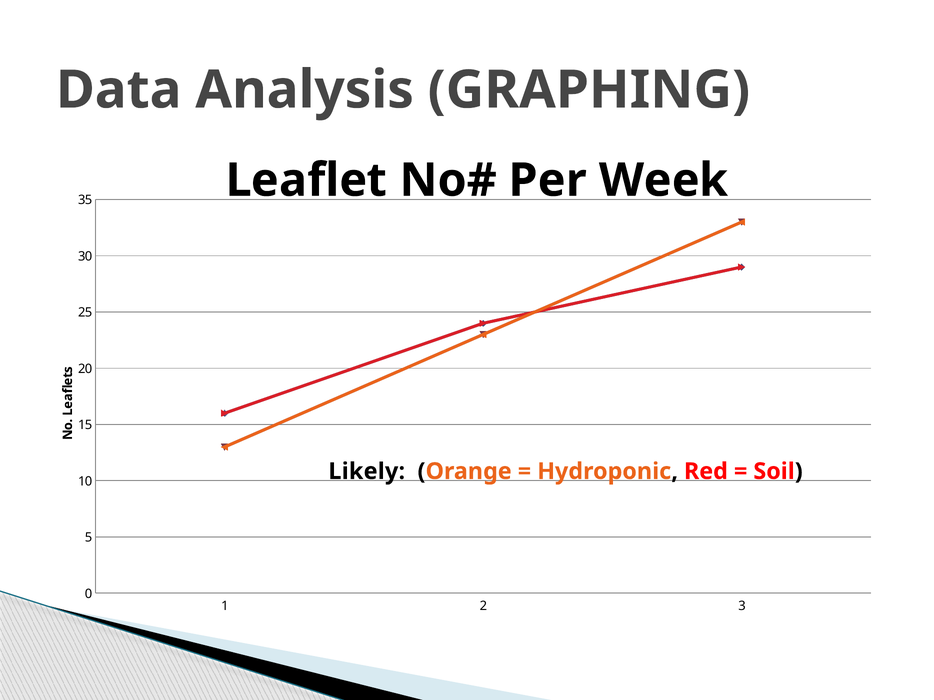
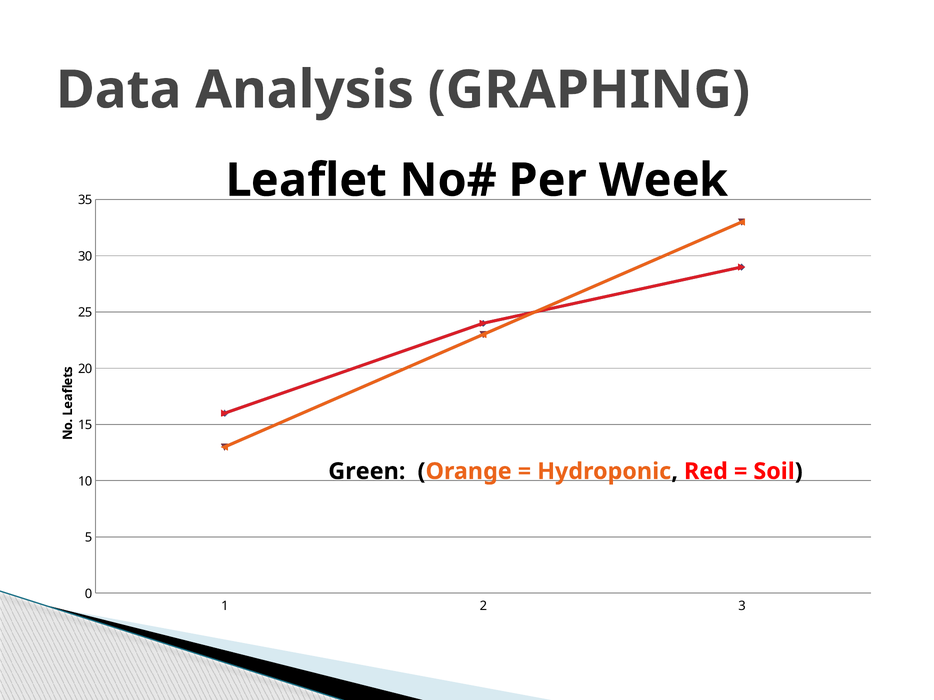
Likely: Likely -> Green
